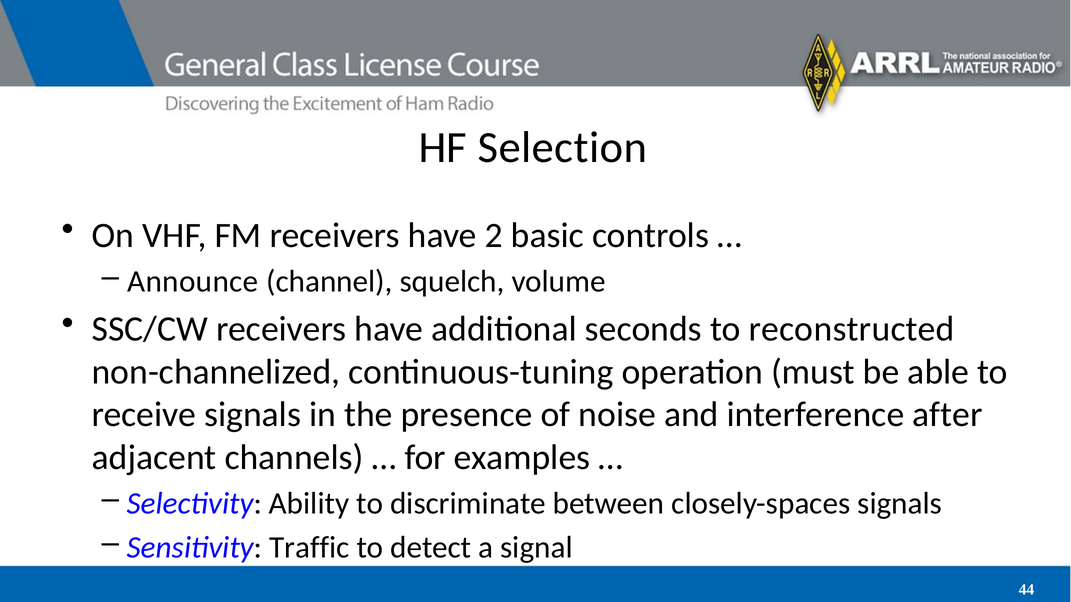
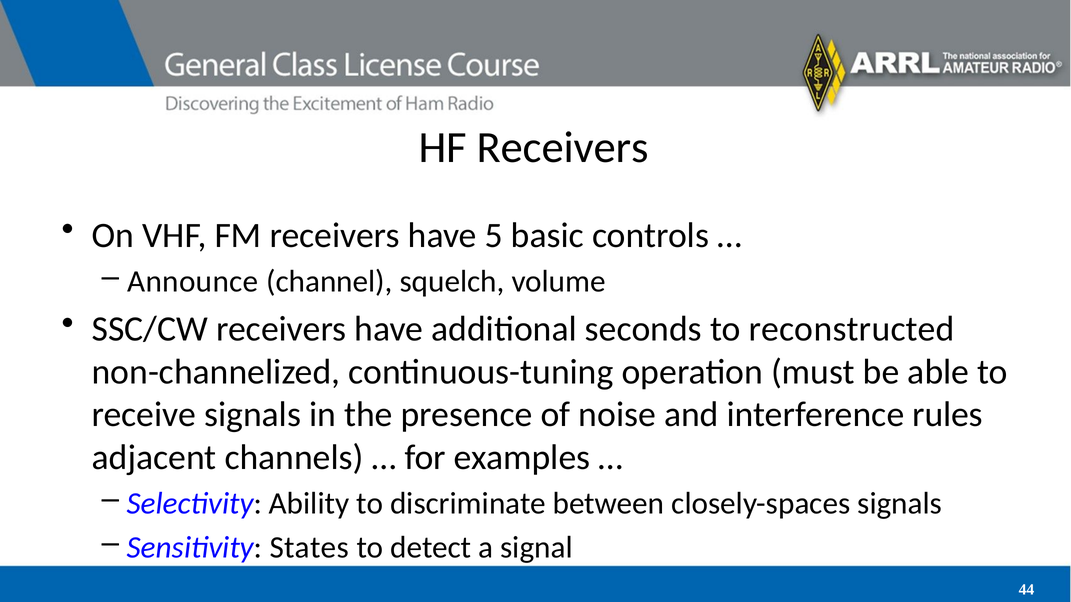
HF Selection: Selection -> Receivers
2: 2 -> 5
after: after -> rules
Traffic: Traffic -> States
